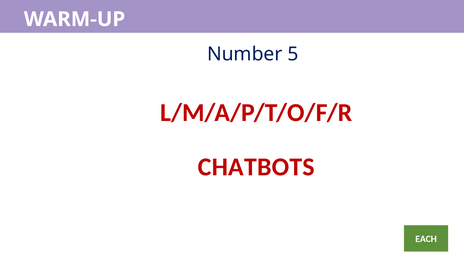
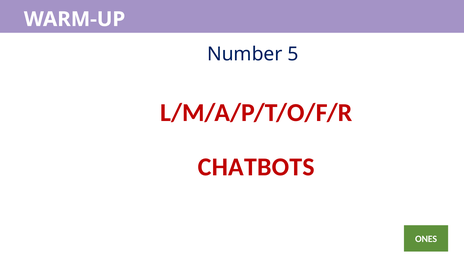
EACH: EACH -> ONES
